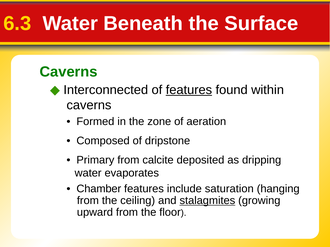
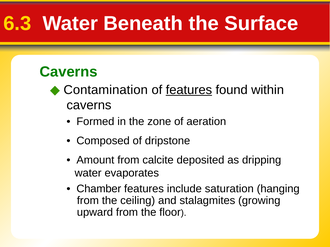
Interconnected: Interconnected -> Contamination
Primary: Primary -> Amount
stalagmites underline: present -> none
